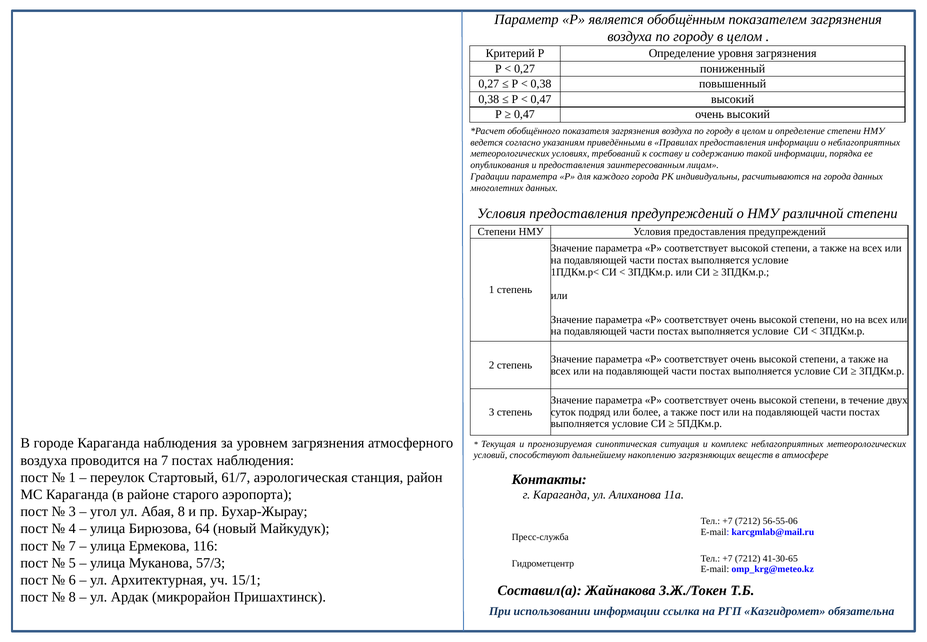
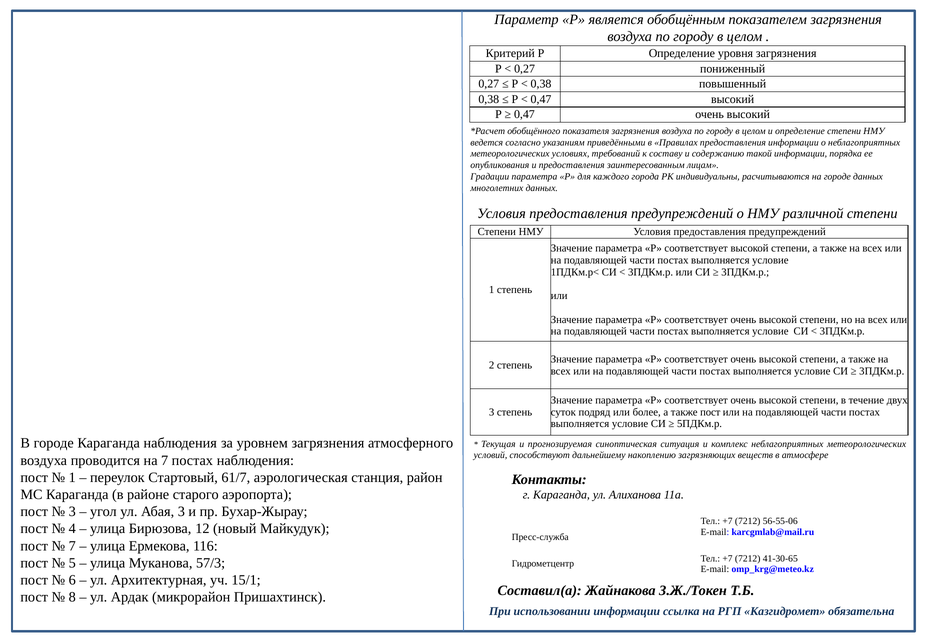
на города: города -> городе
Абая 8: 8 -> 3
64: 64 -> 12
